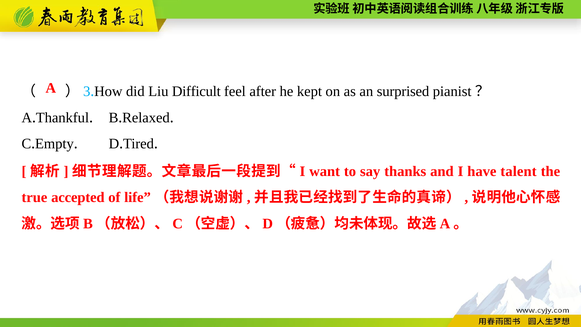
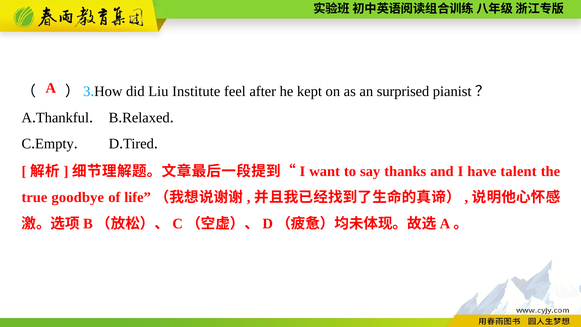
Difficult: Difficult -> Institute
accepted: accepted -> goodbye
